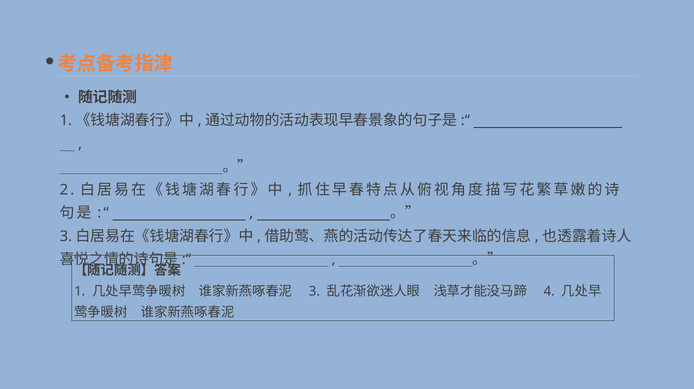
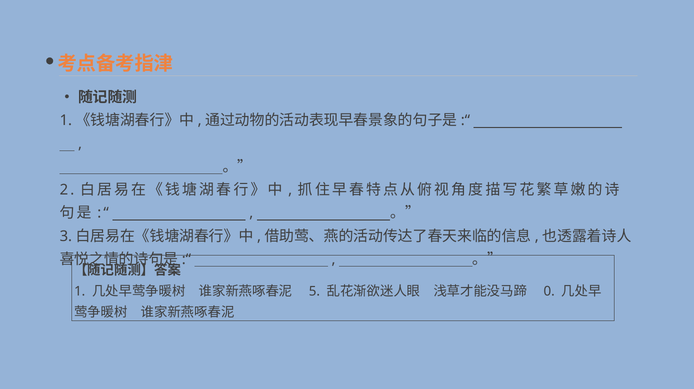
3 at (314, 291): 3 -> 5
4: 4 -> 0
